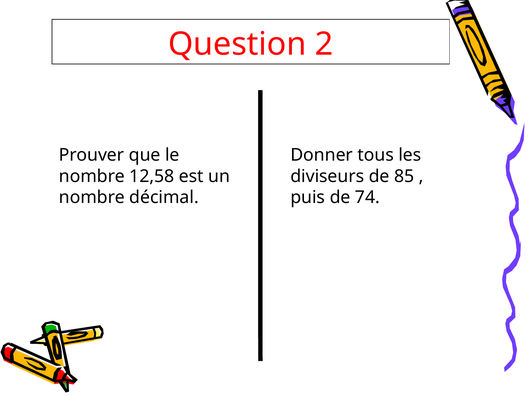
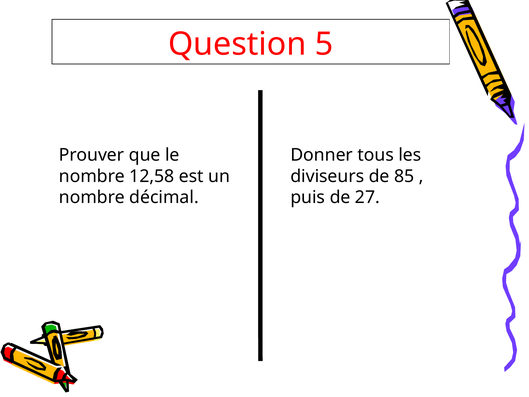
2: 2 -> 5
74: 74 -> 27
